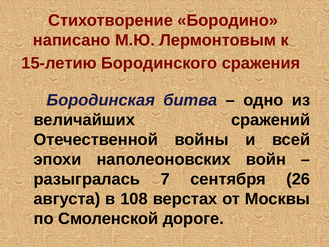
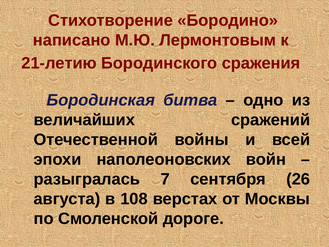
15-летию: 15-летию -> 21-летию
